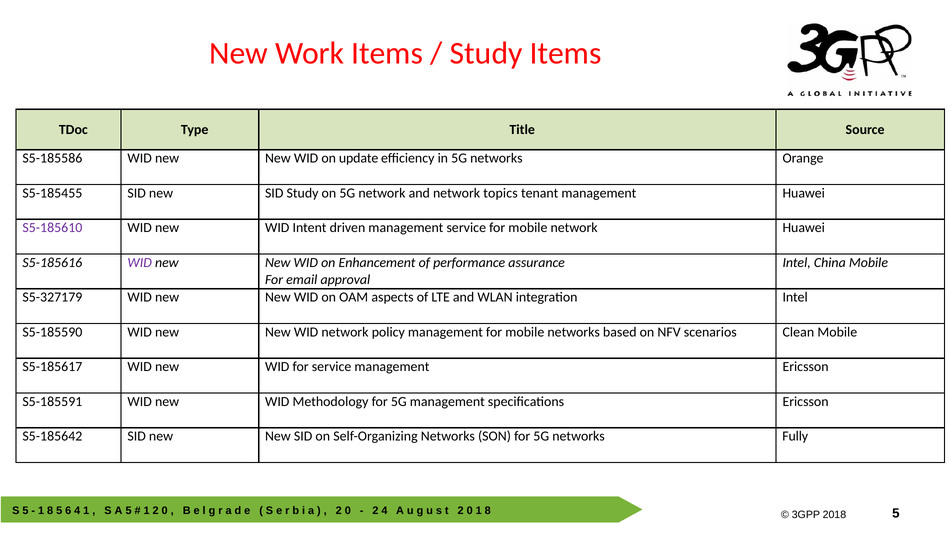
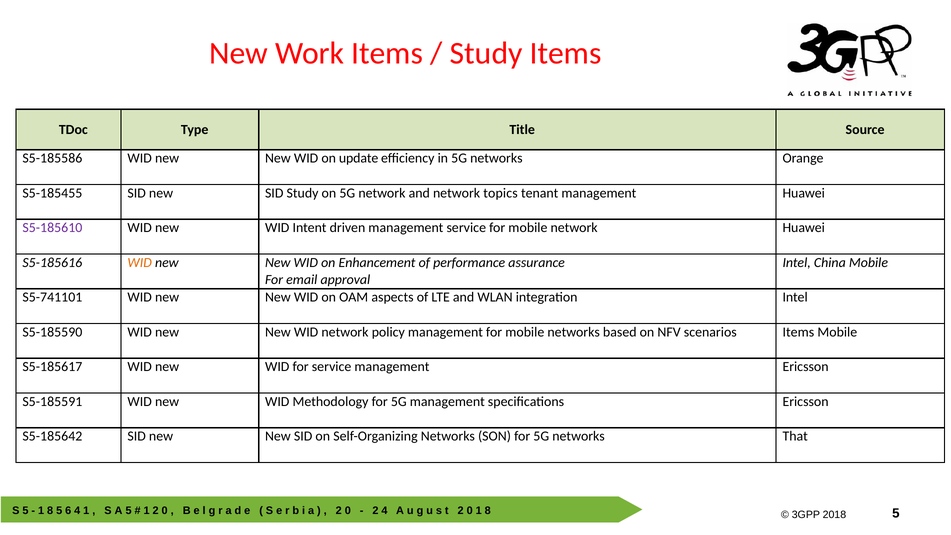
WID at (140, 263) colour: purple -> orange
S5-327179: S5-327179 -> S5-741101
scenarios Clean: Clean -> Items
Fully: Fully -> That
